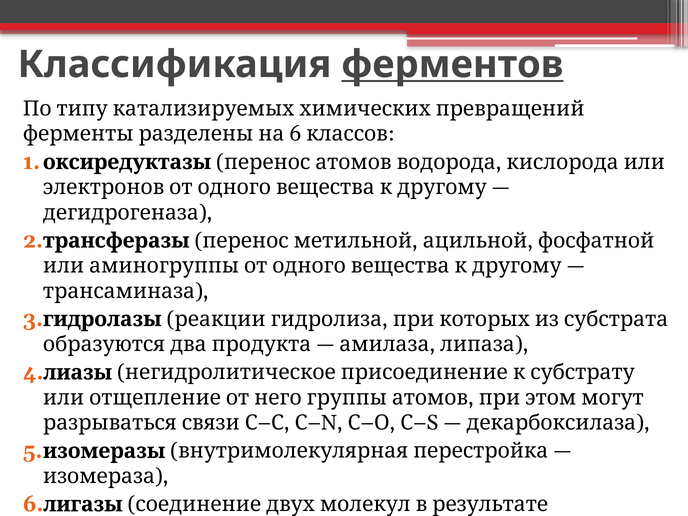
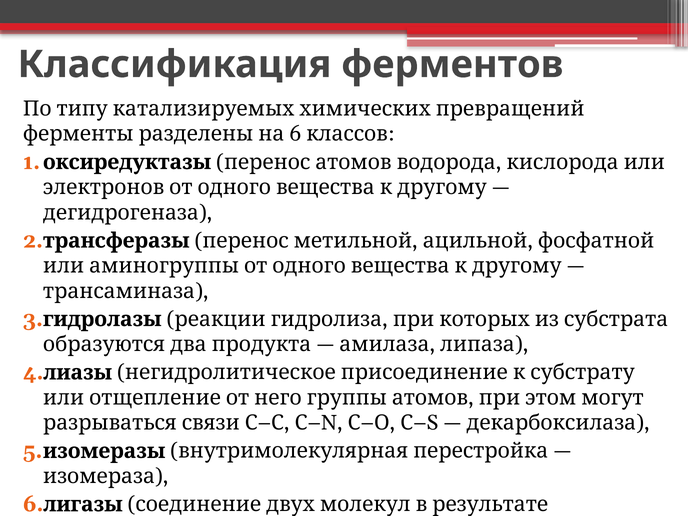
ферментов underline: present -> none
